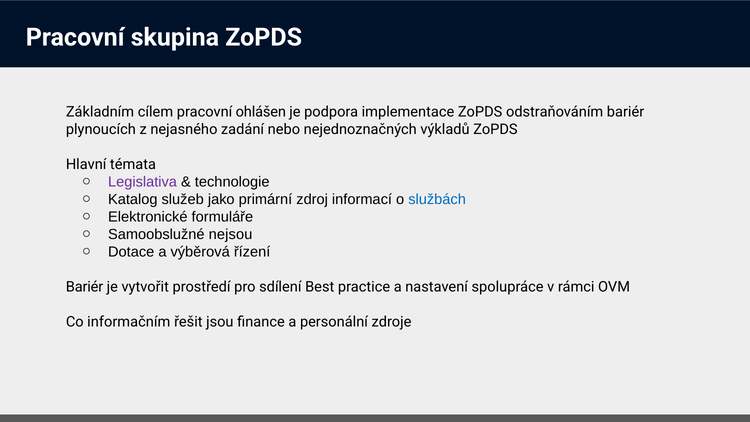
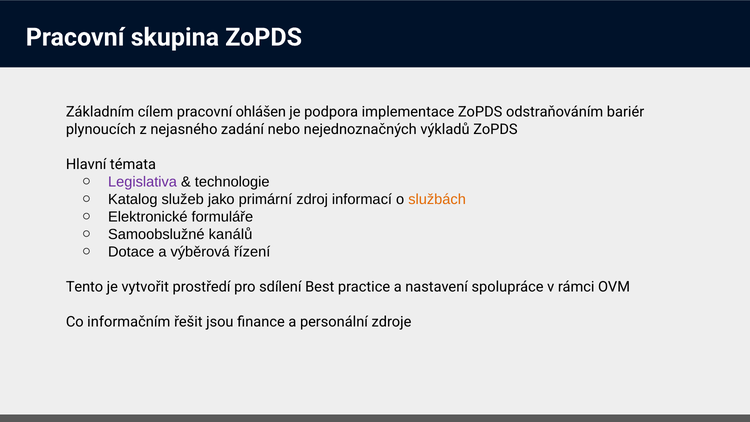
službách colour: blue -> orange
nejsou: nejsou -> kanálů
Bariér at (85, 287): Bariér -> Tento
